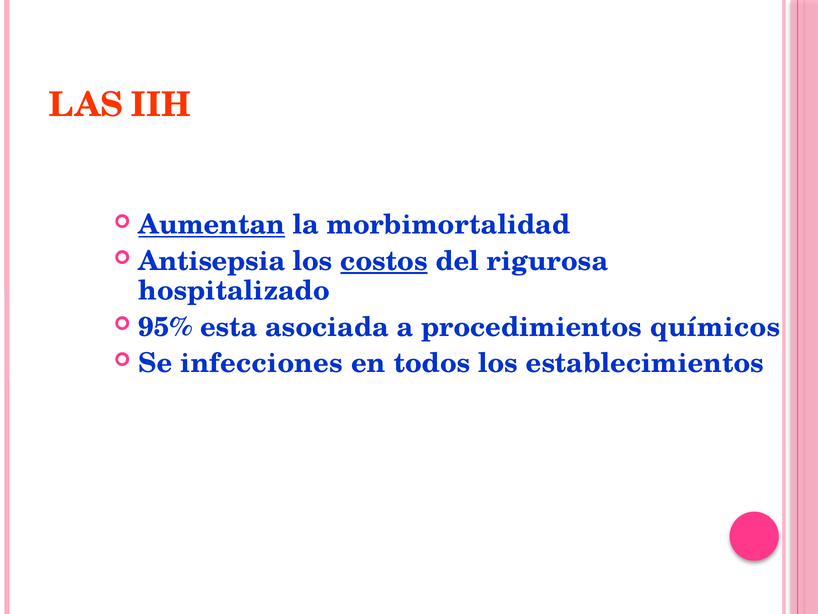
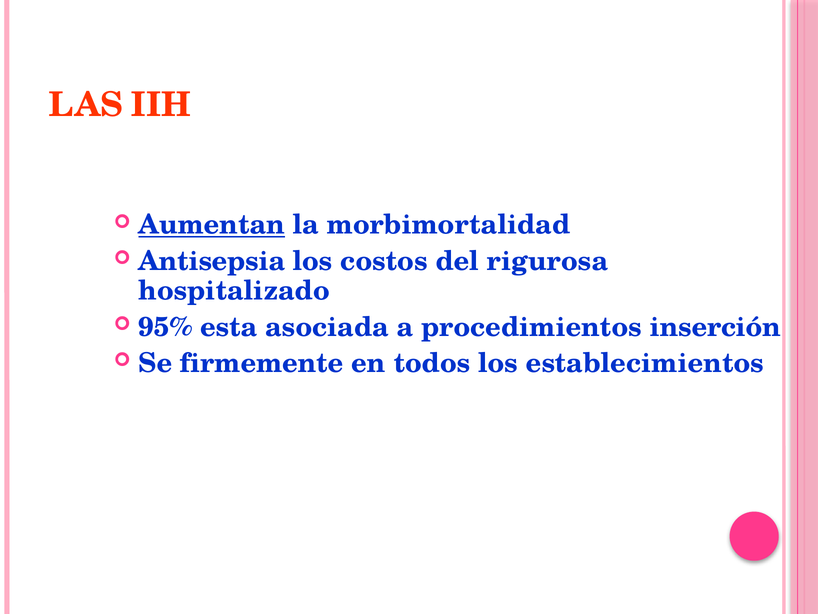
costos underline: present -> none
químicos: químicos -> inserción
infecciones: infecciones -> firmemente
